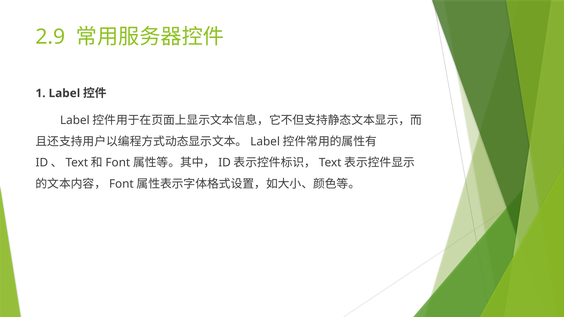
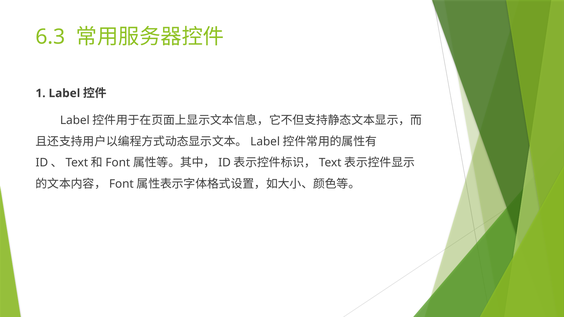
2.9: 2.9 -> 6.3
